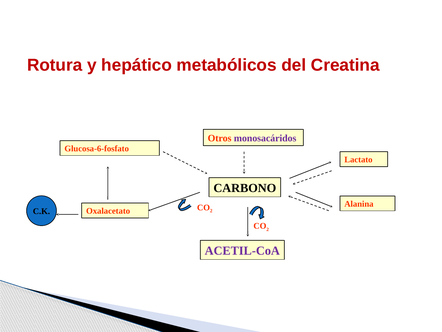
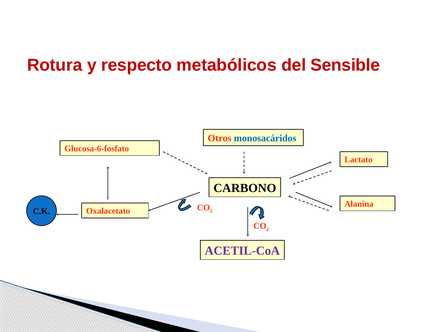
hepático: hepático -> respecto
Creatina: Creatina -> Sensible
monosacáridos colour: purple -> blue
